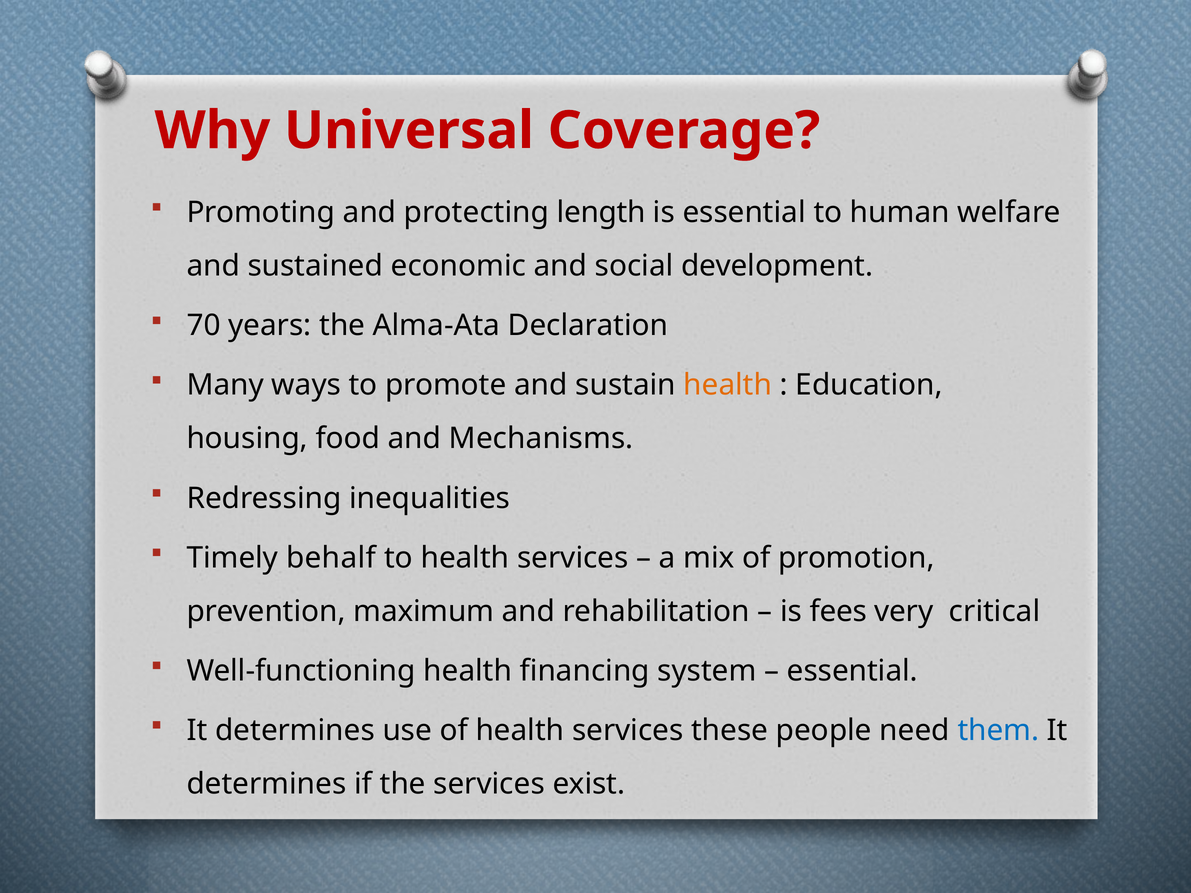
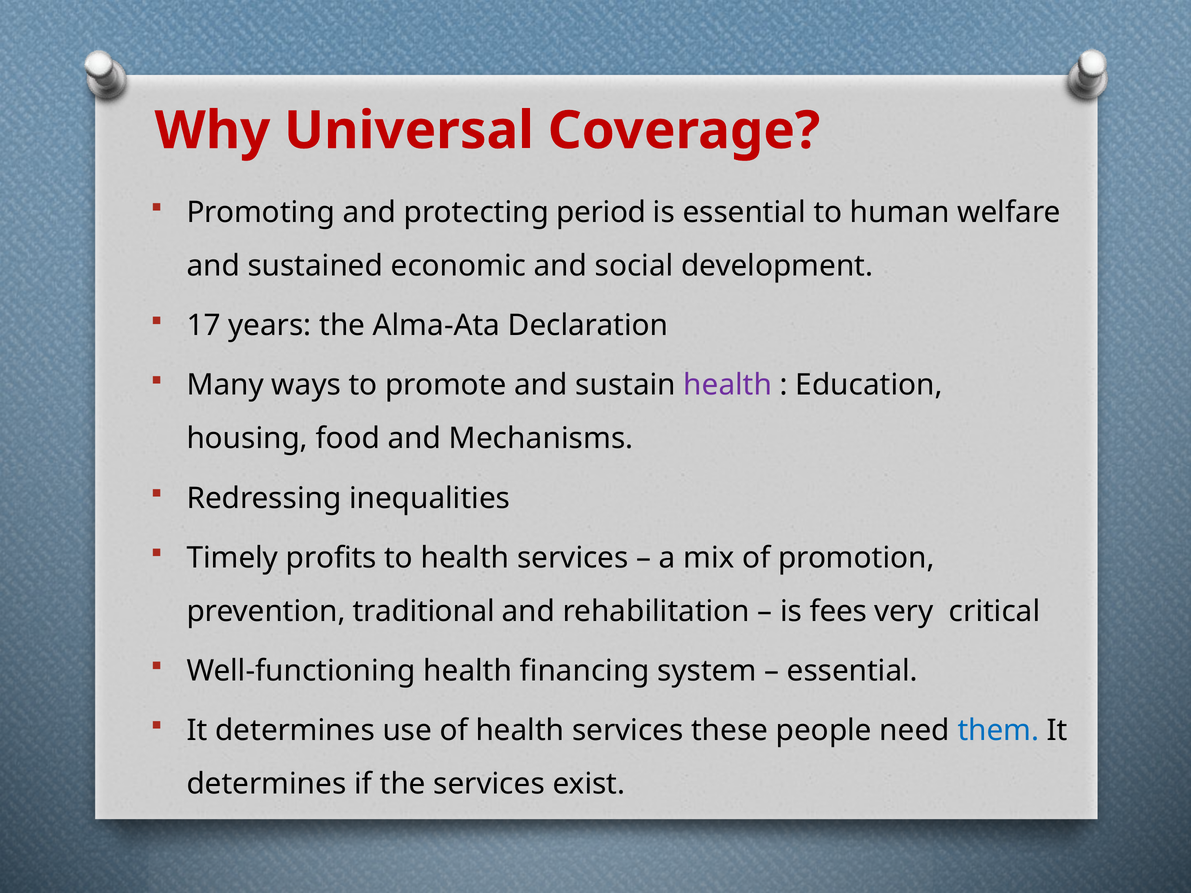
length: length -> period
70: 70 -> 17
health at (728, 385) colour: orange -> purple
behalf: behalf -> profits
maximum: maximum -> traditional
